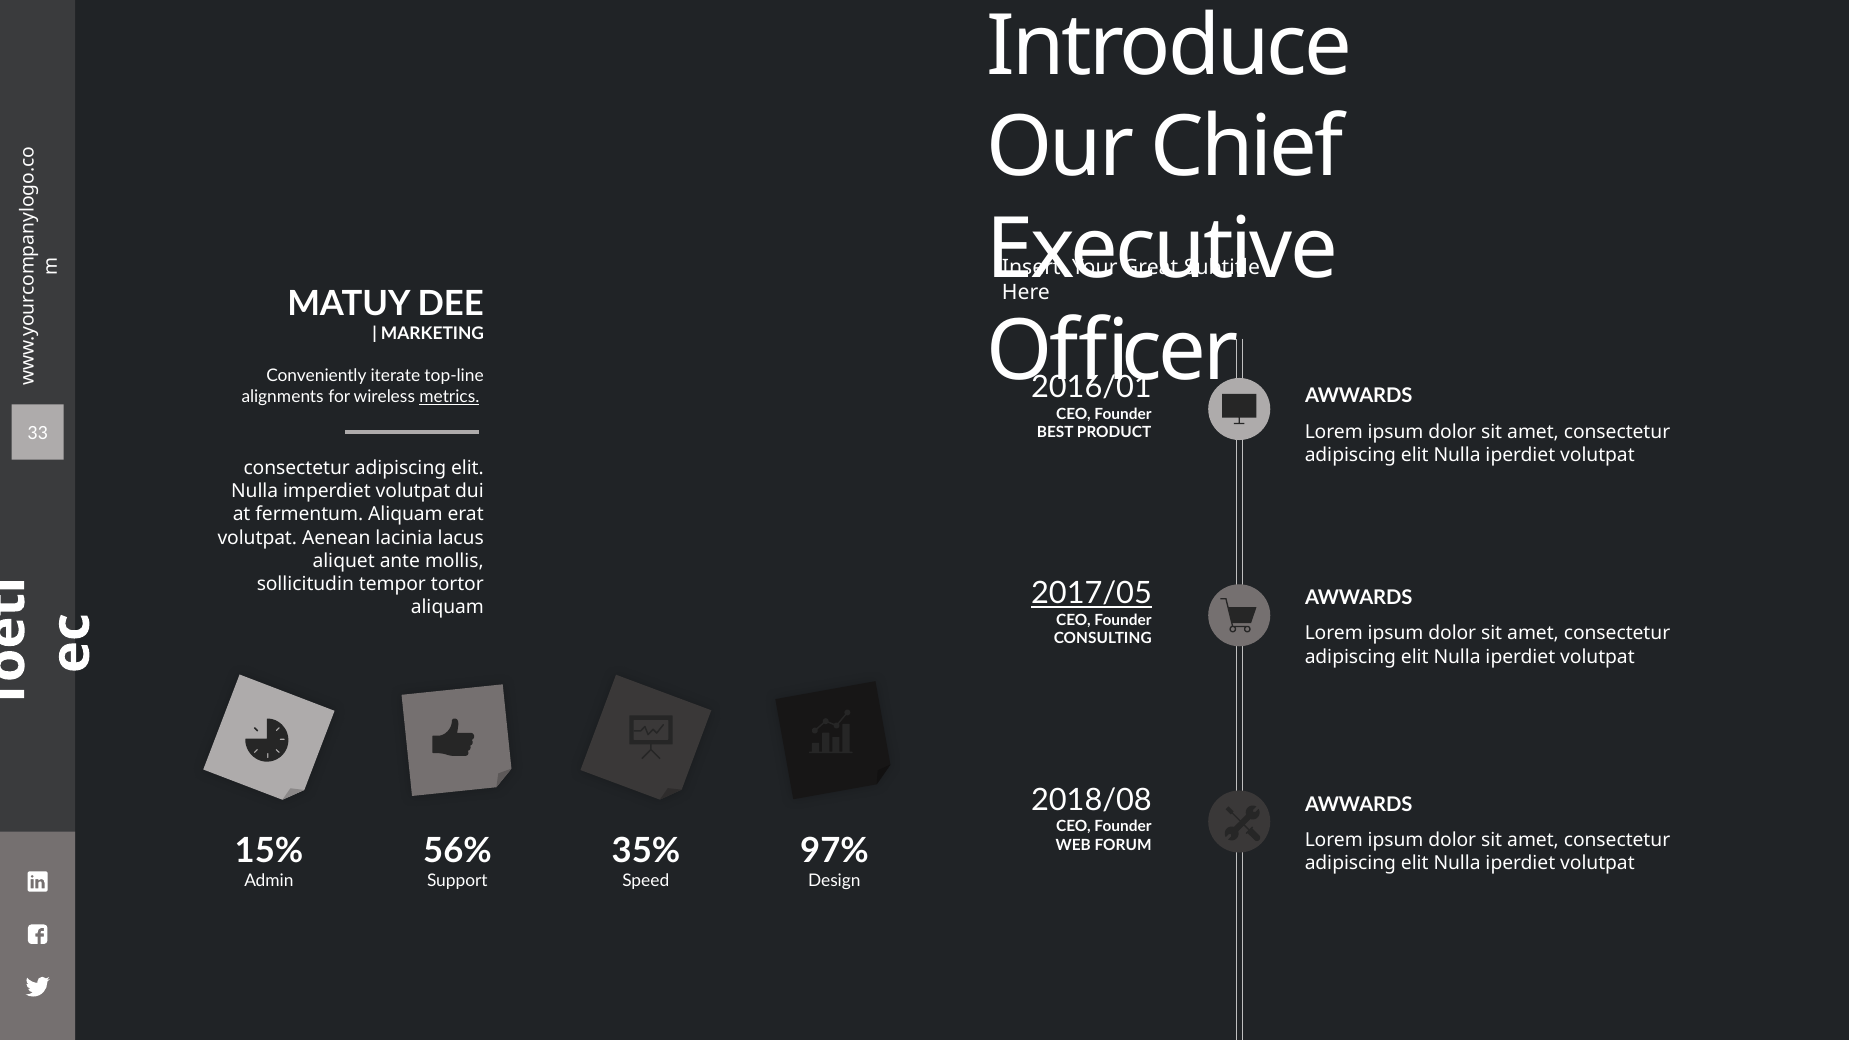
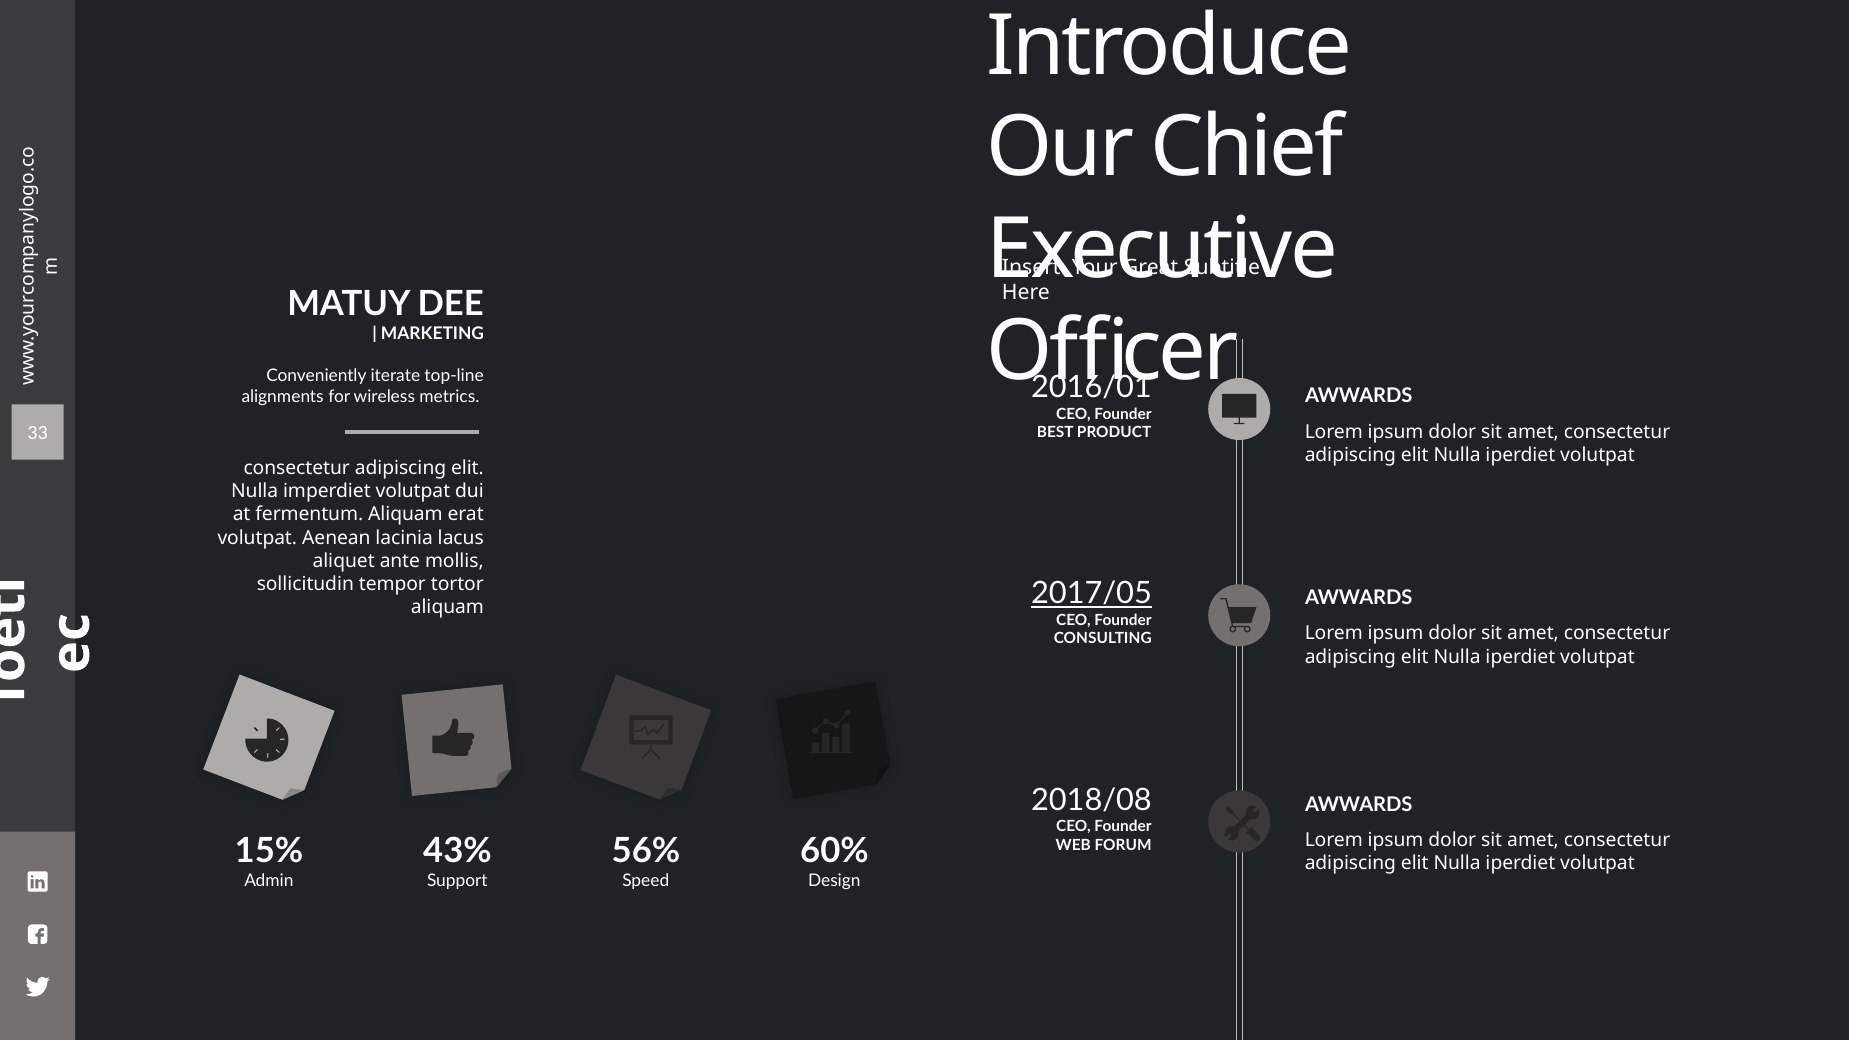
metrics underline: present -> none
56%: 56% -> 43%
35%: 35% -> 56%
97%: 97% -> 60%
